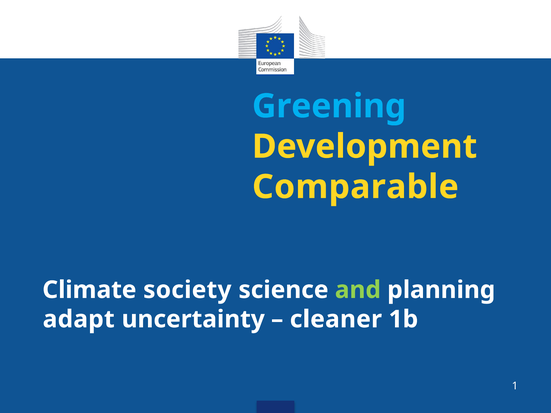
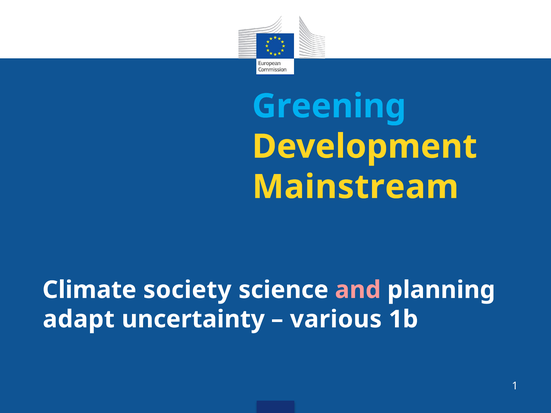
Comparable: Comparable -> Mainstream
and colour: light green -> pink
cleaner: cleaner -> various
